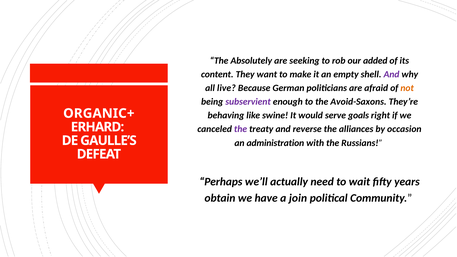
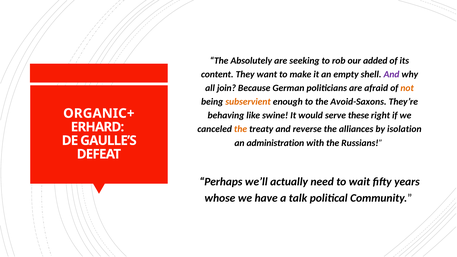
live: live -> join
subservient colour: purple -> orange
goals: goals -> these
the at (241, 129) colour: purple -> orange
occasion: occasion -> isolation
obtain: obtain -> whose
join: join -> talk
